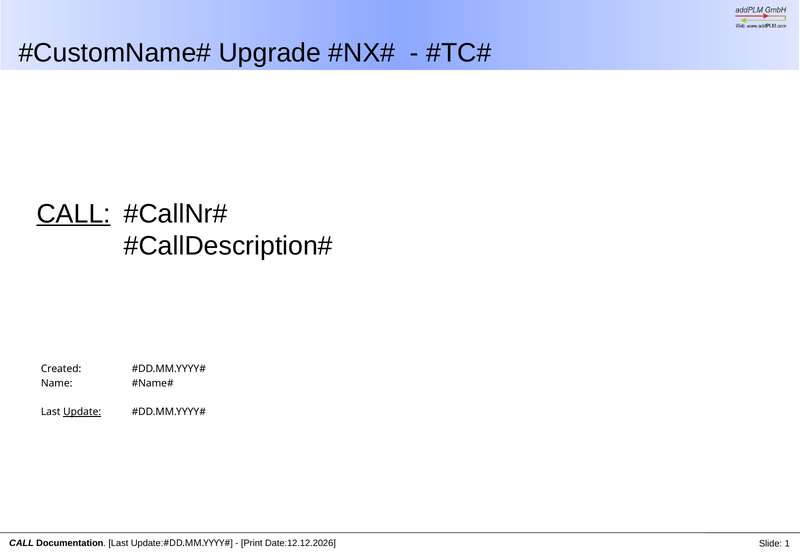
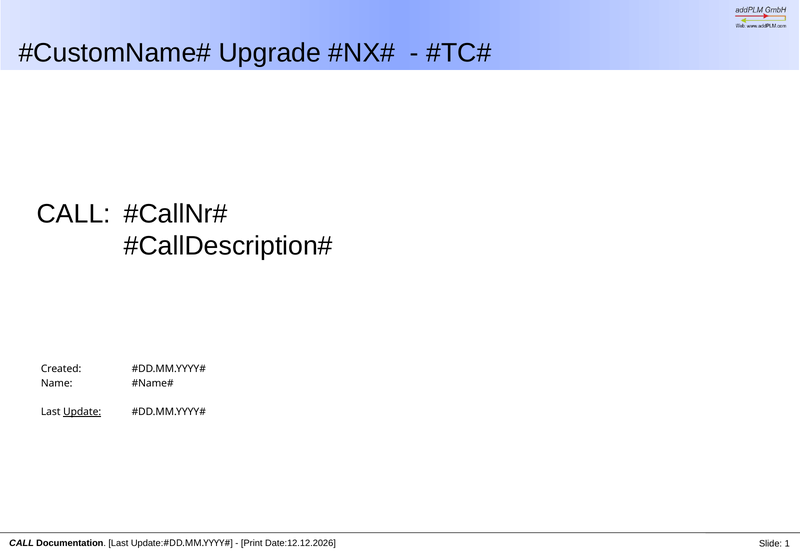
CALL at (74, 214) underline: present -> none
